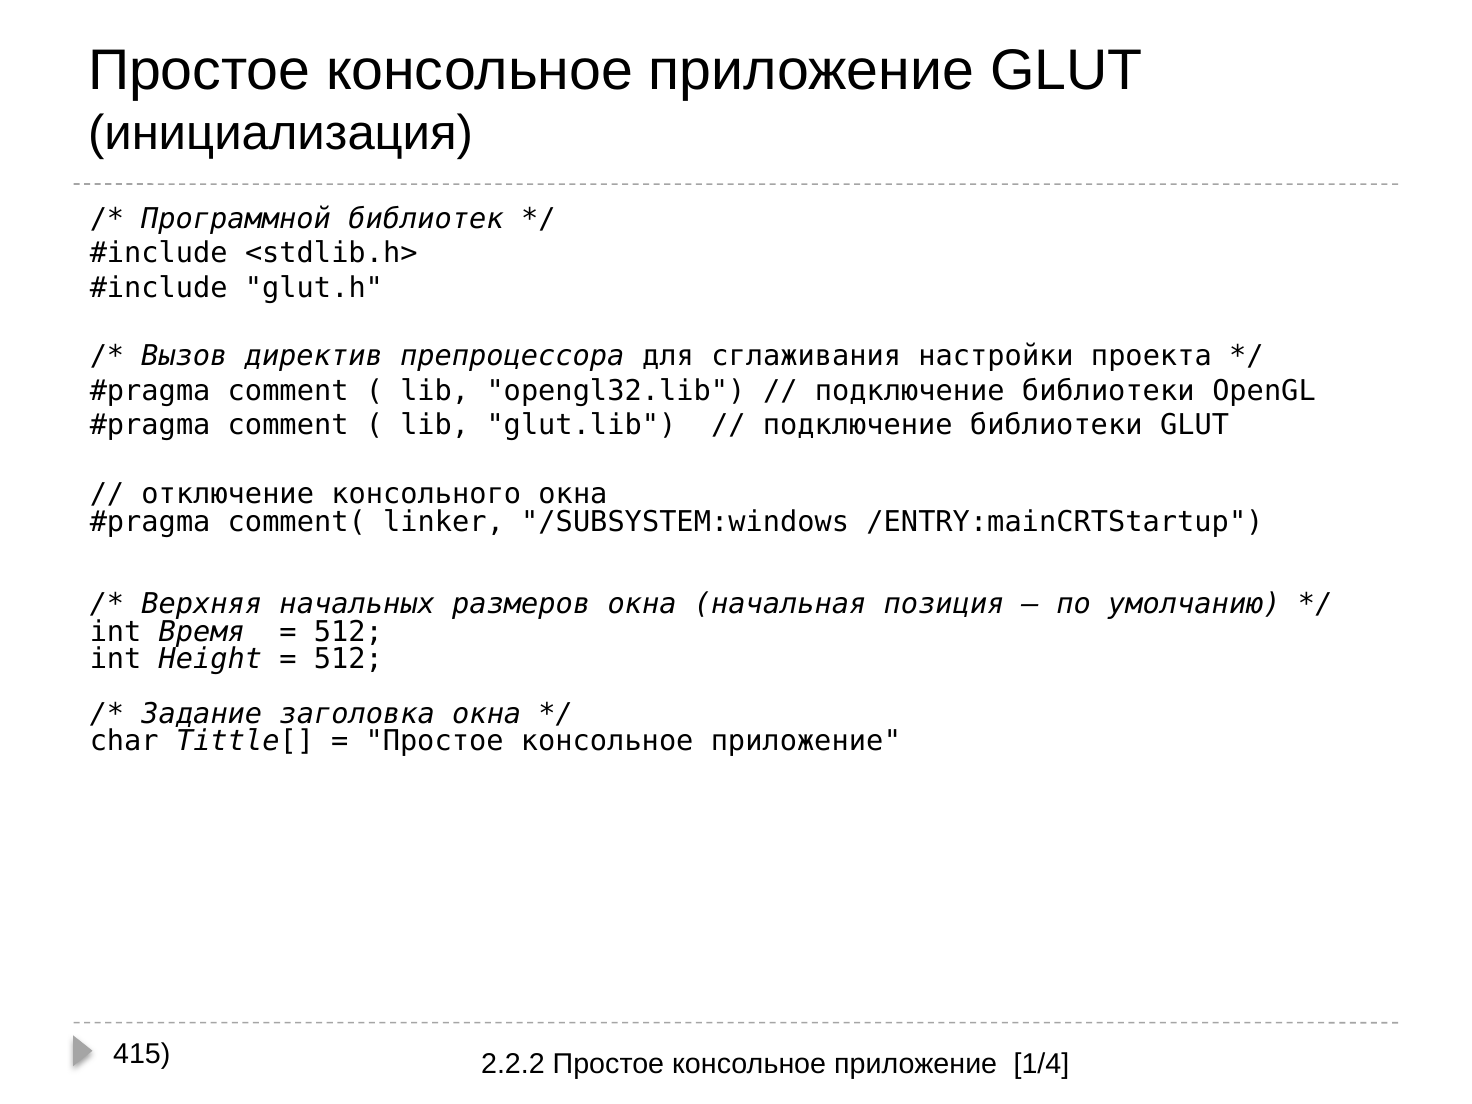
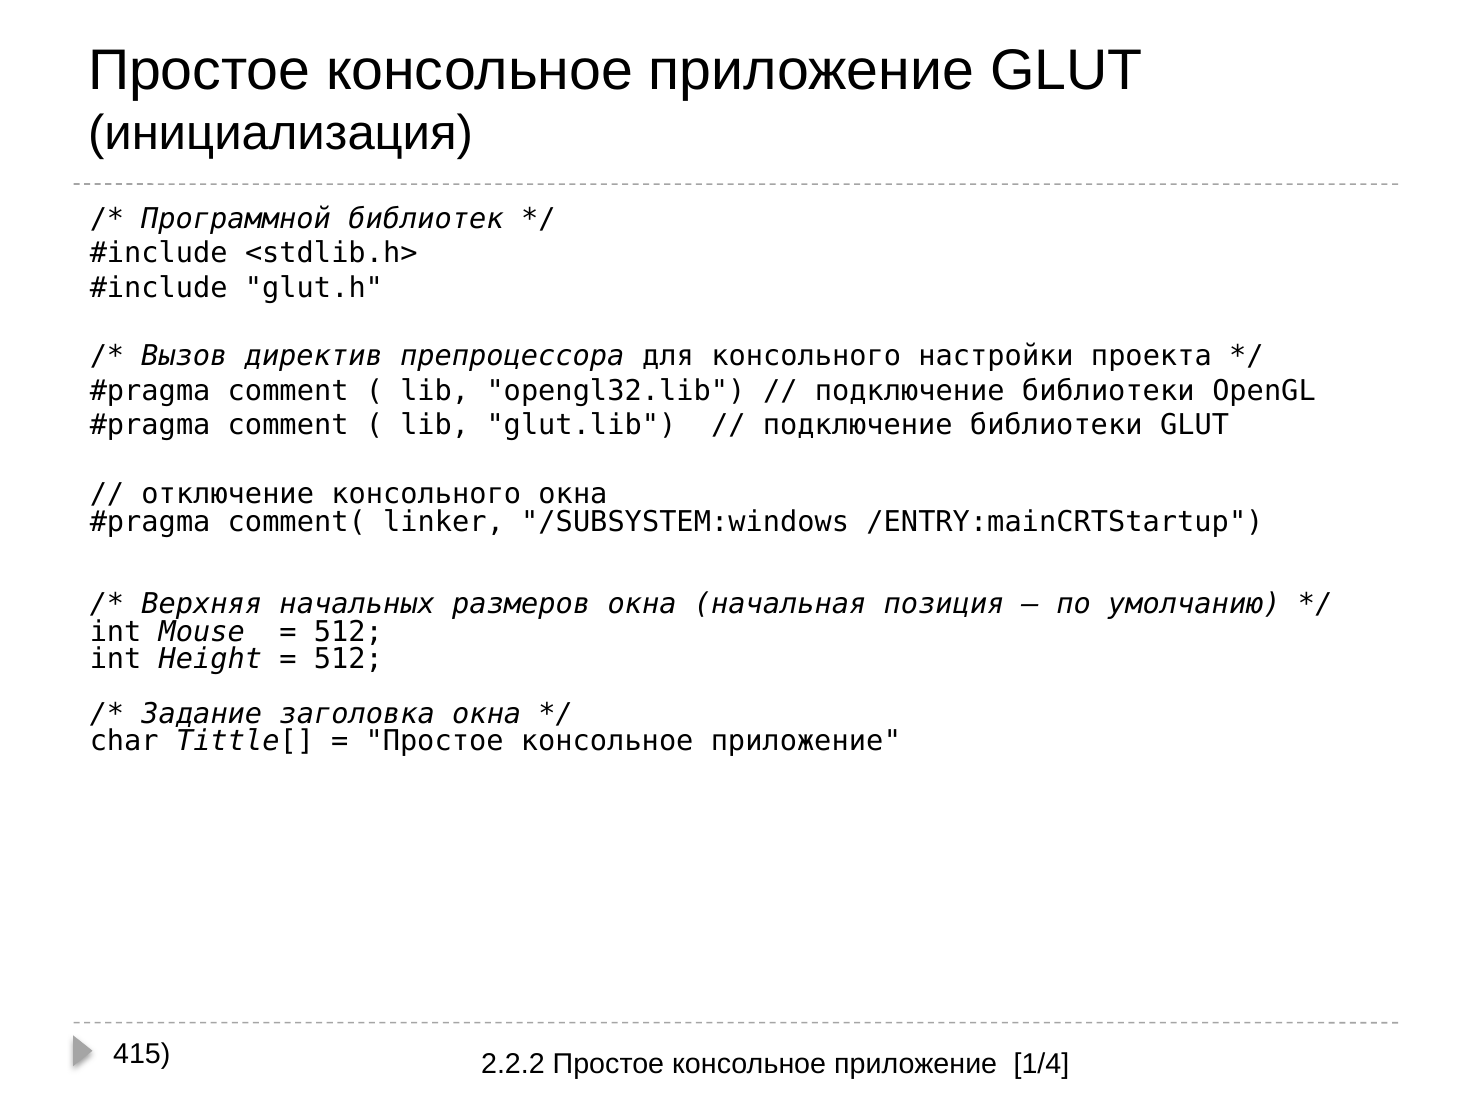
для сглаживания: сглаживания -> консольного
Время: Время -> Mouse
